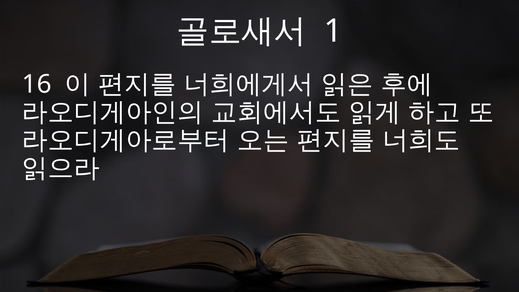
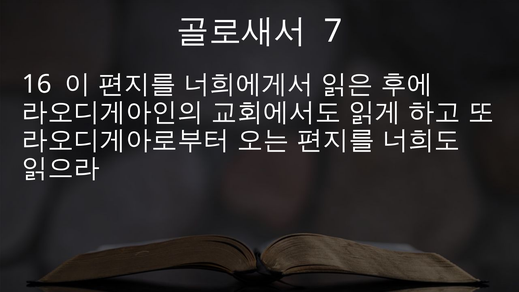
1: 1 -> 7
